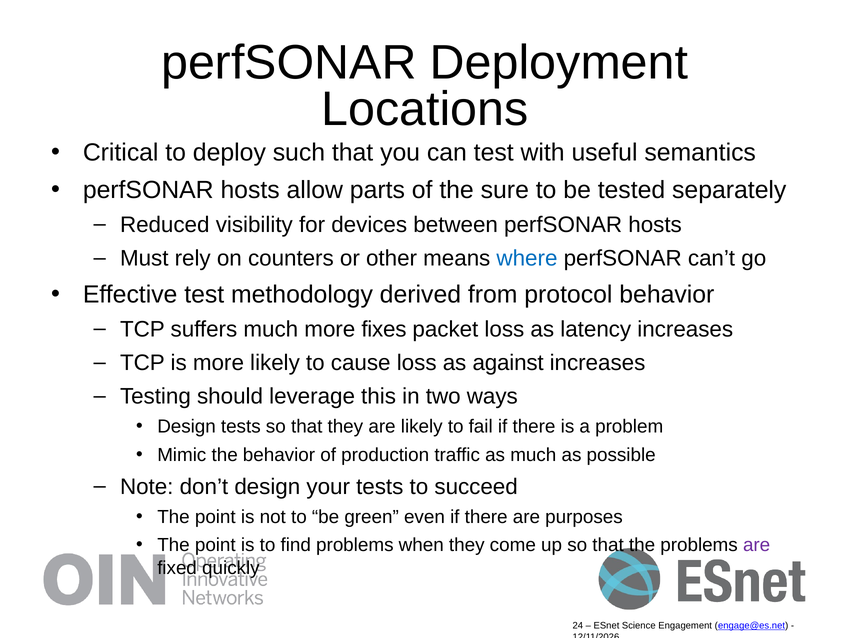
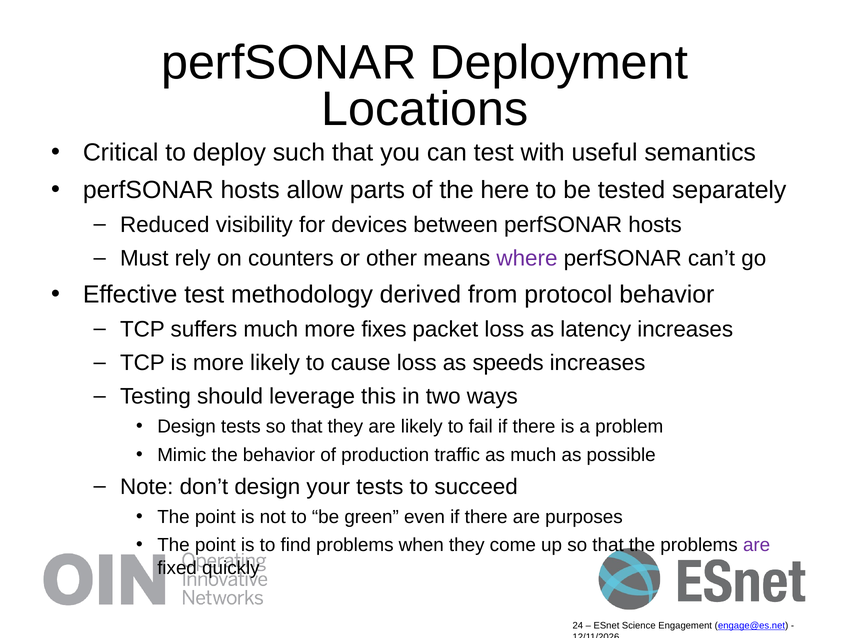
sure: sure -> here
where colour: blue -> purple
against: against -> speeds
